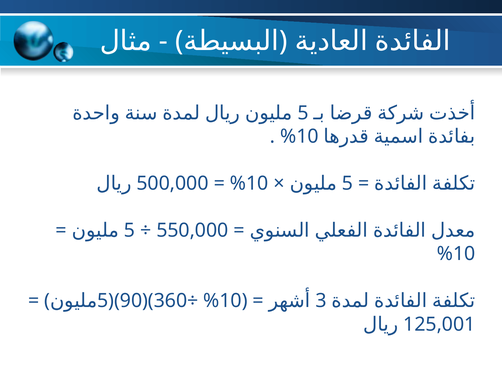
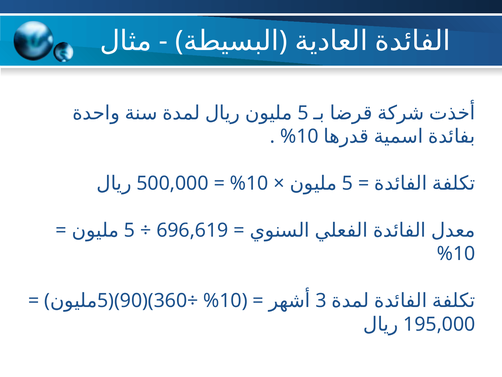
550,000: 550,000 -> 696,619
125,001: 125,001 -> 195,000
